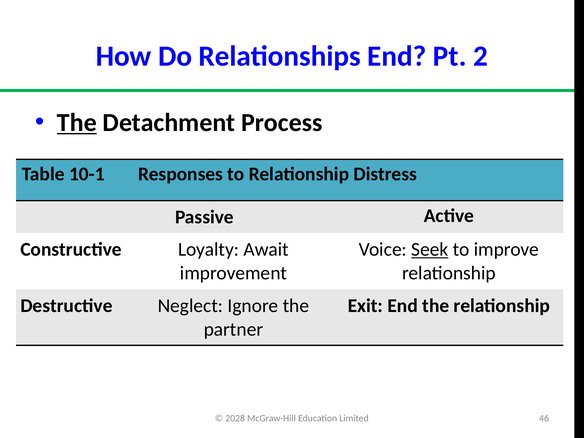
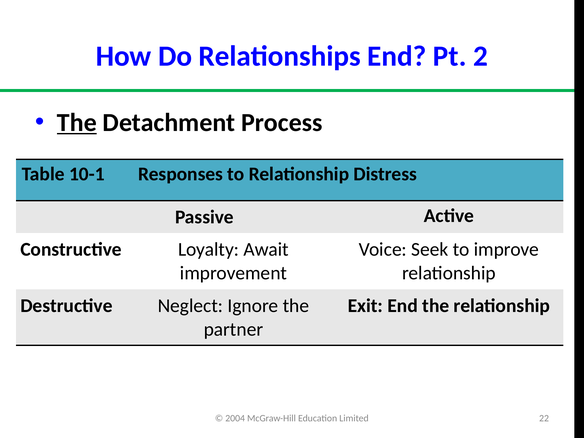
Seek underline: present -> none
2028: 2028 -> 2004
46: 46 -> 22
